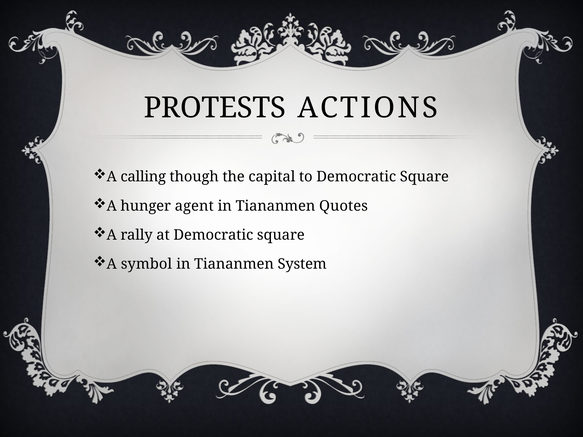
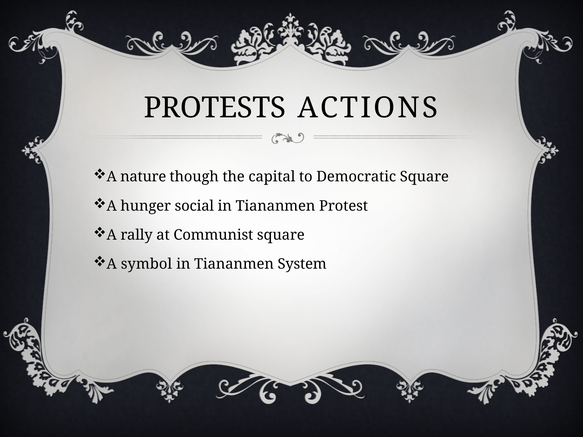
calling: calling -> nature
agent: agent -> social
Quotes: Quotes -> Protest
at Democratic: Democratic -> Communist
